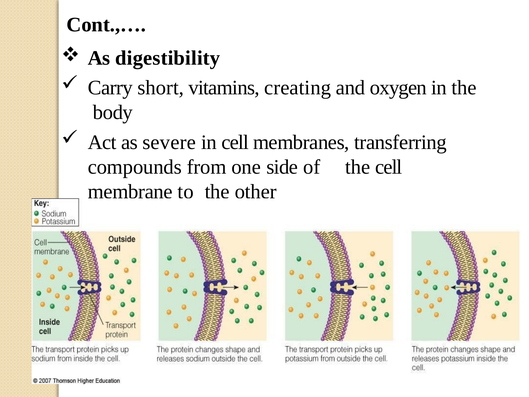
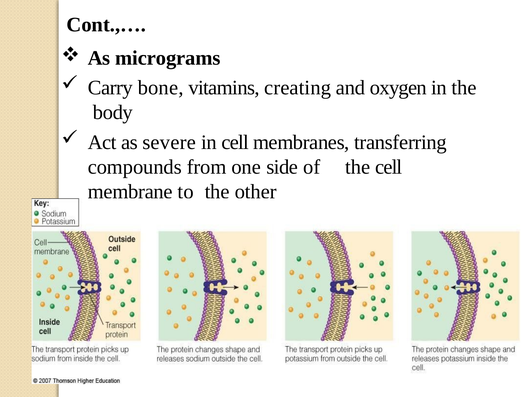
digestibility: digestibility -> micrograms
short: short -> bone
